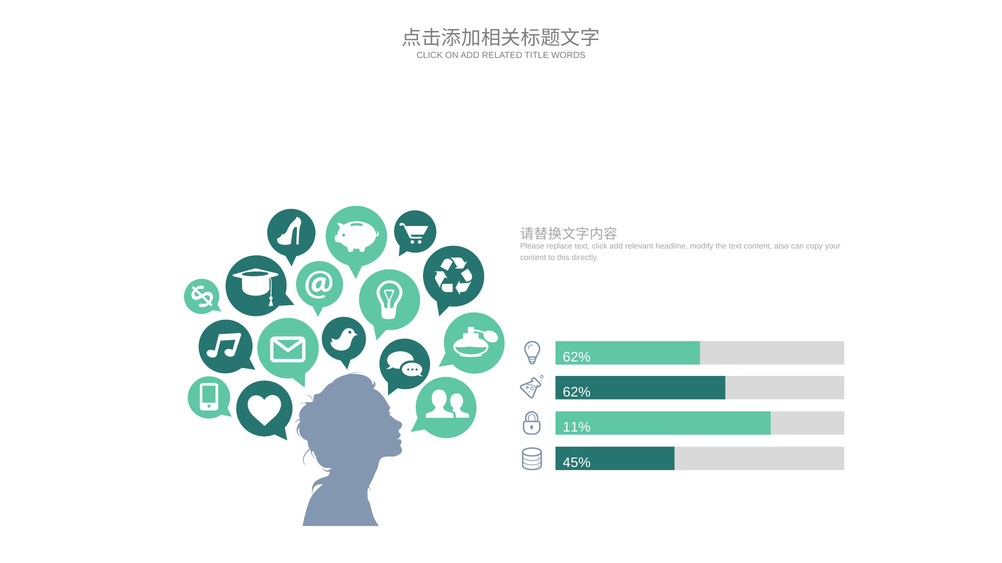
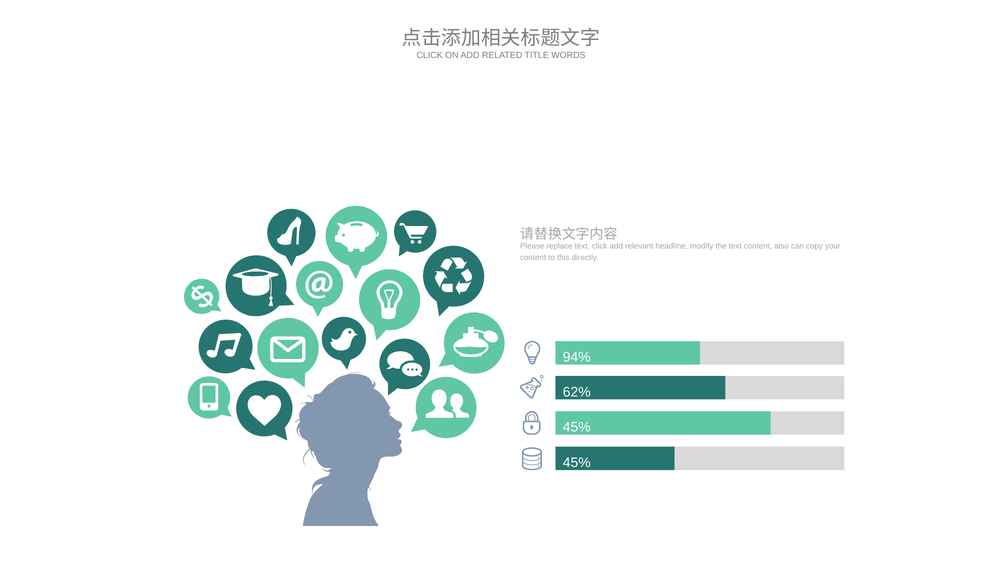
62% at (577, 358): 62% -> 94%
11% at (577, 428): 11% -> 45%
